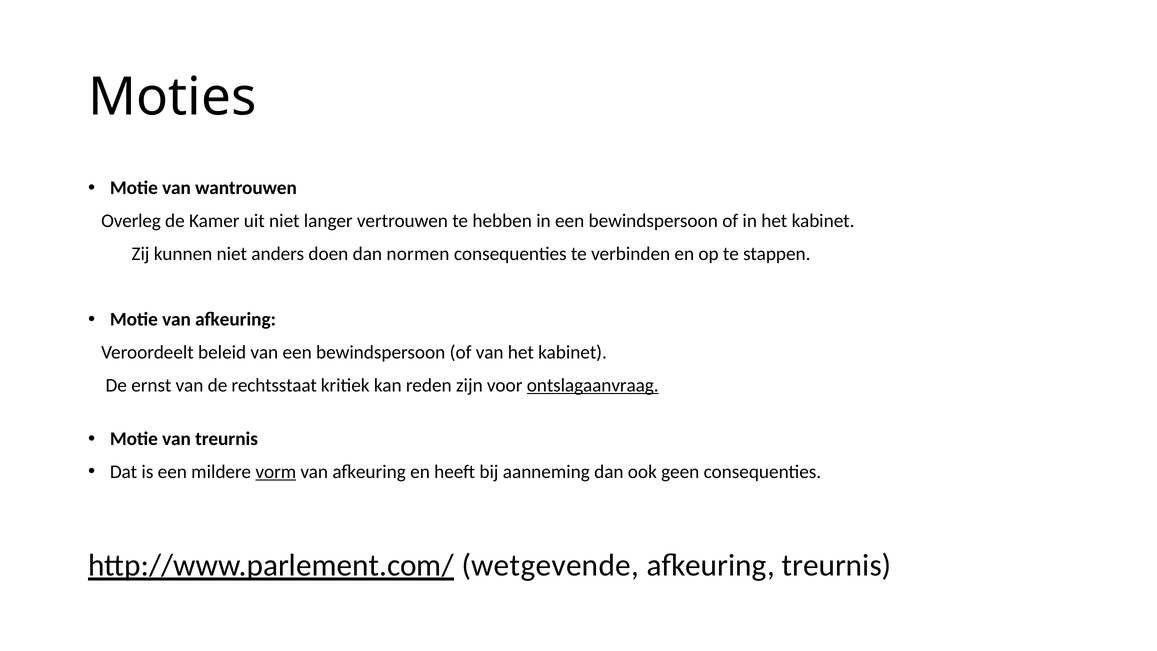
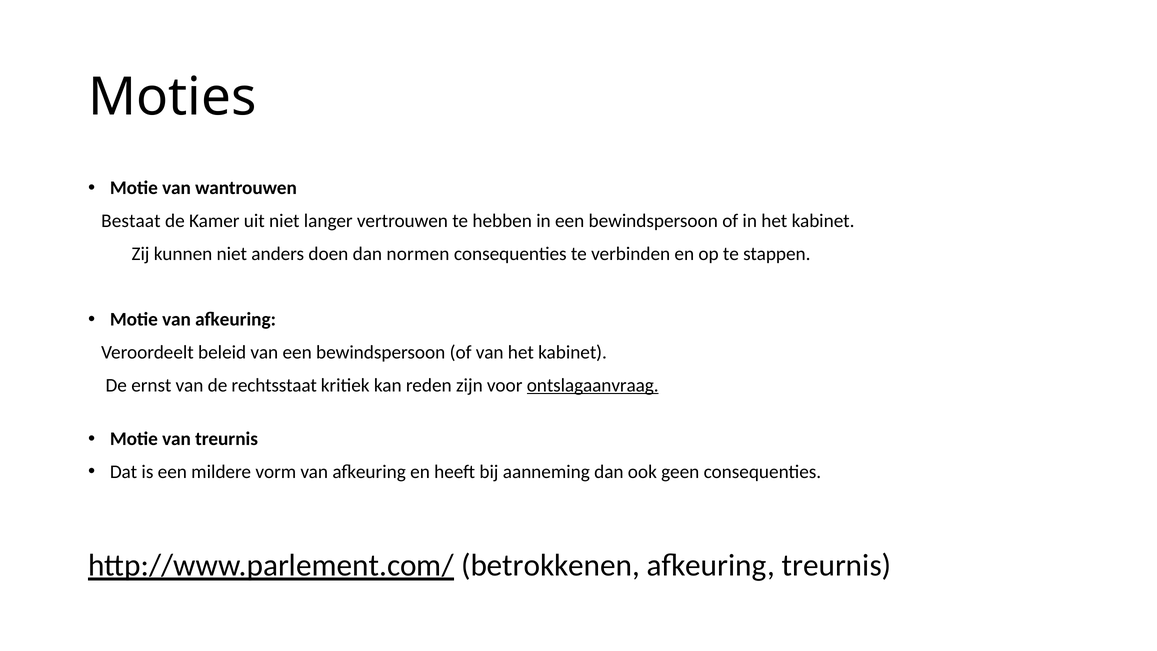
Overleg: Overleg -> Bestaat
vorm underline: present -> none
wetgevende: wetgevende -> betrokkenen
